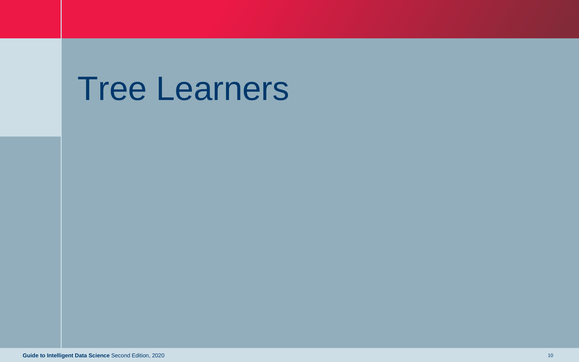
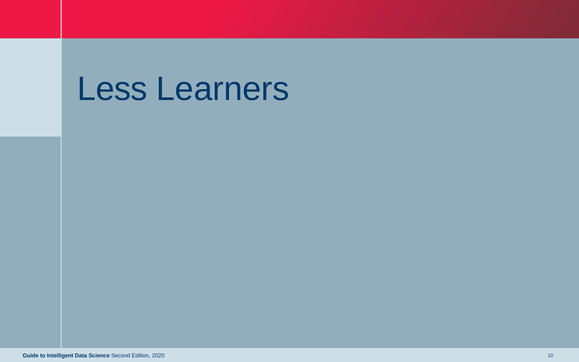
Tree: Tree -> Less
